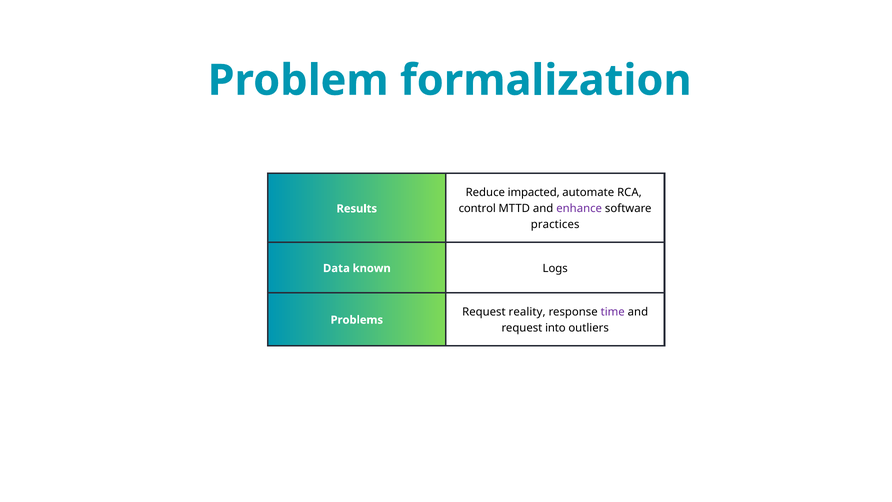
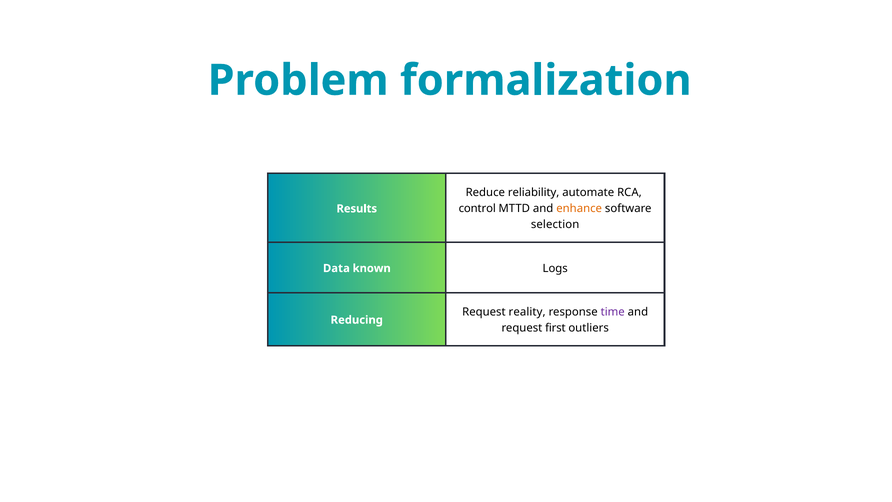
impacted: impacted -> reliability
enhance colour: purple -> orange
practices: practices -> selection
Problems: Problems -> Reducing
into: into -> first
